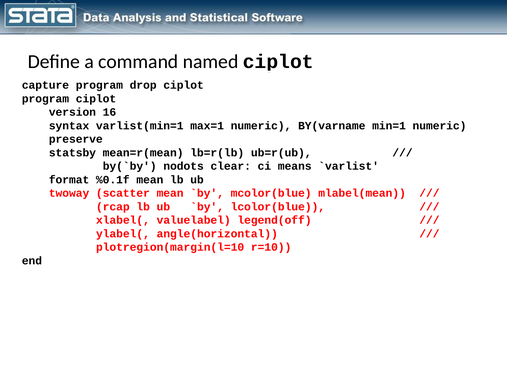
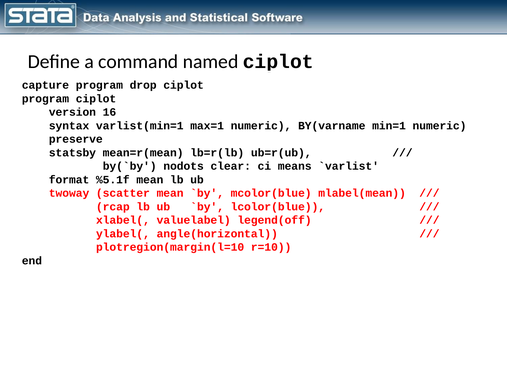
%0.1f: %0.1f -> %5.1f
